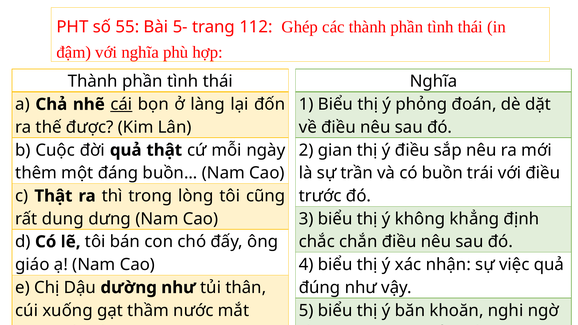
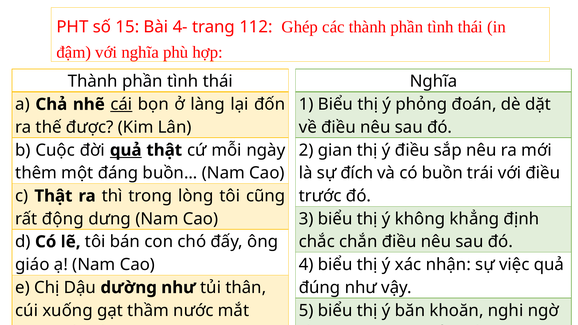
55: 55 -> 15
5-: 5- -> 4-
quả at (126, 150) underline: none -> present
trần: trần -> đích
dung: dung -> động
